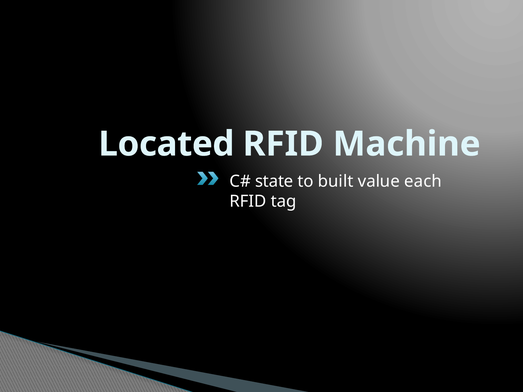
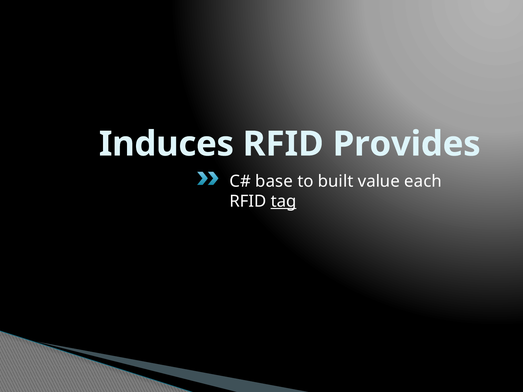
Located: Located -> Induces
Machine: Machine -> Provides
state: state -> base
tag underline: none -> present
